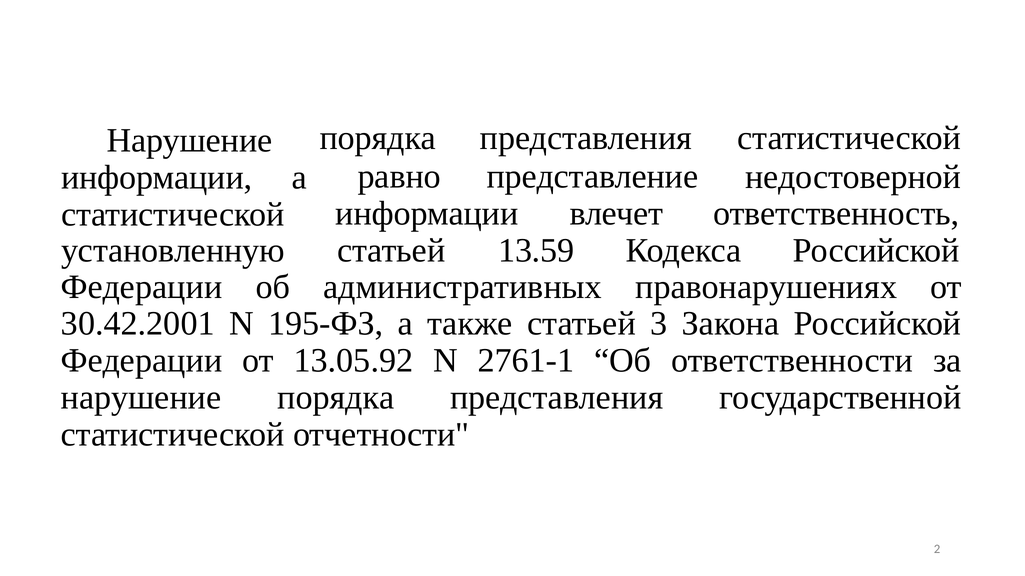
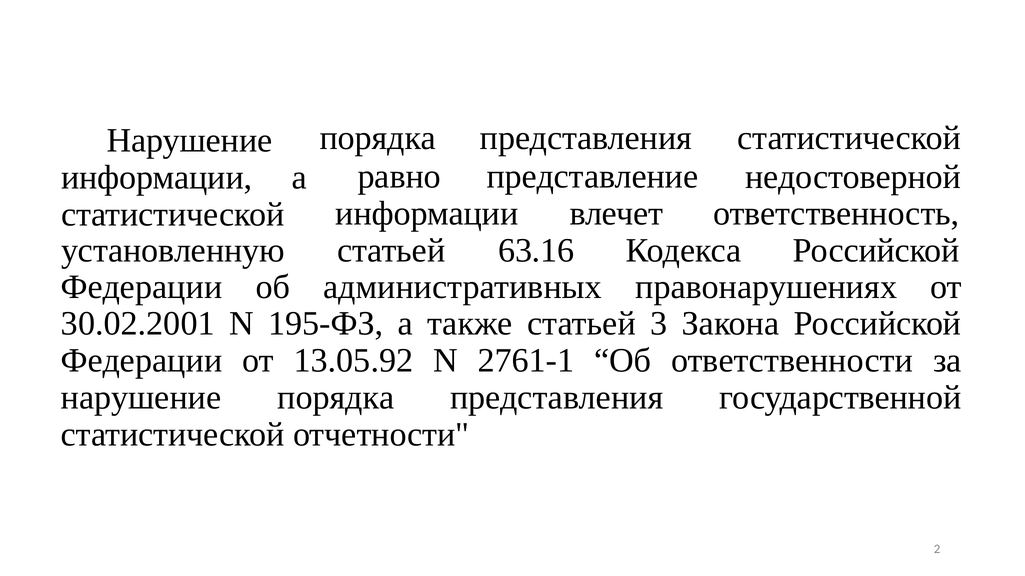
13.59: 13.59 -> 63.16
30.42.2001: 30.42.2001 -> 30.02.2001
